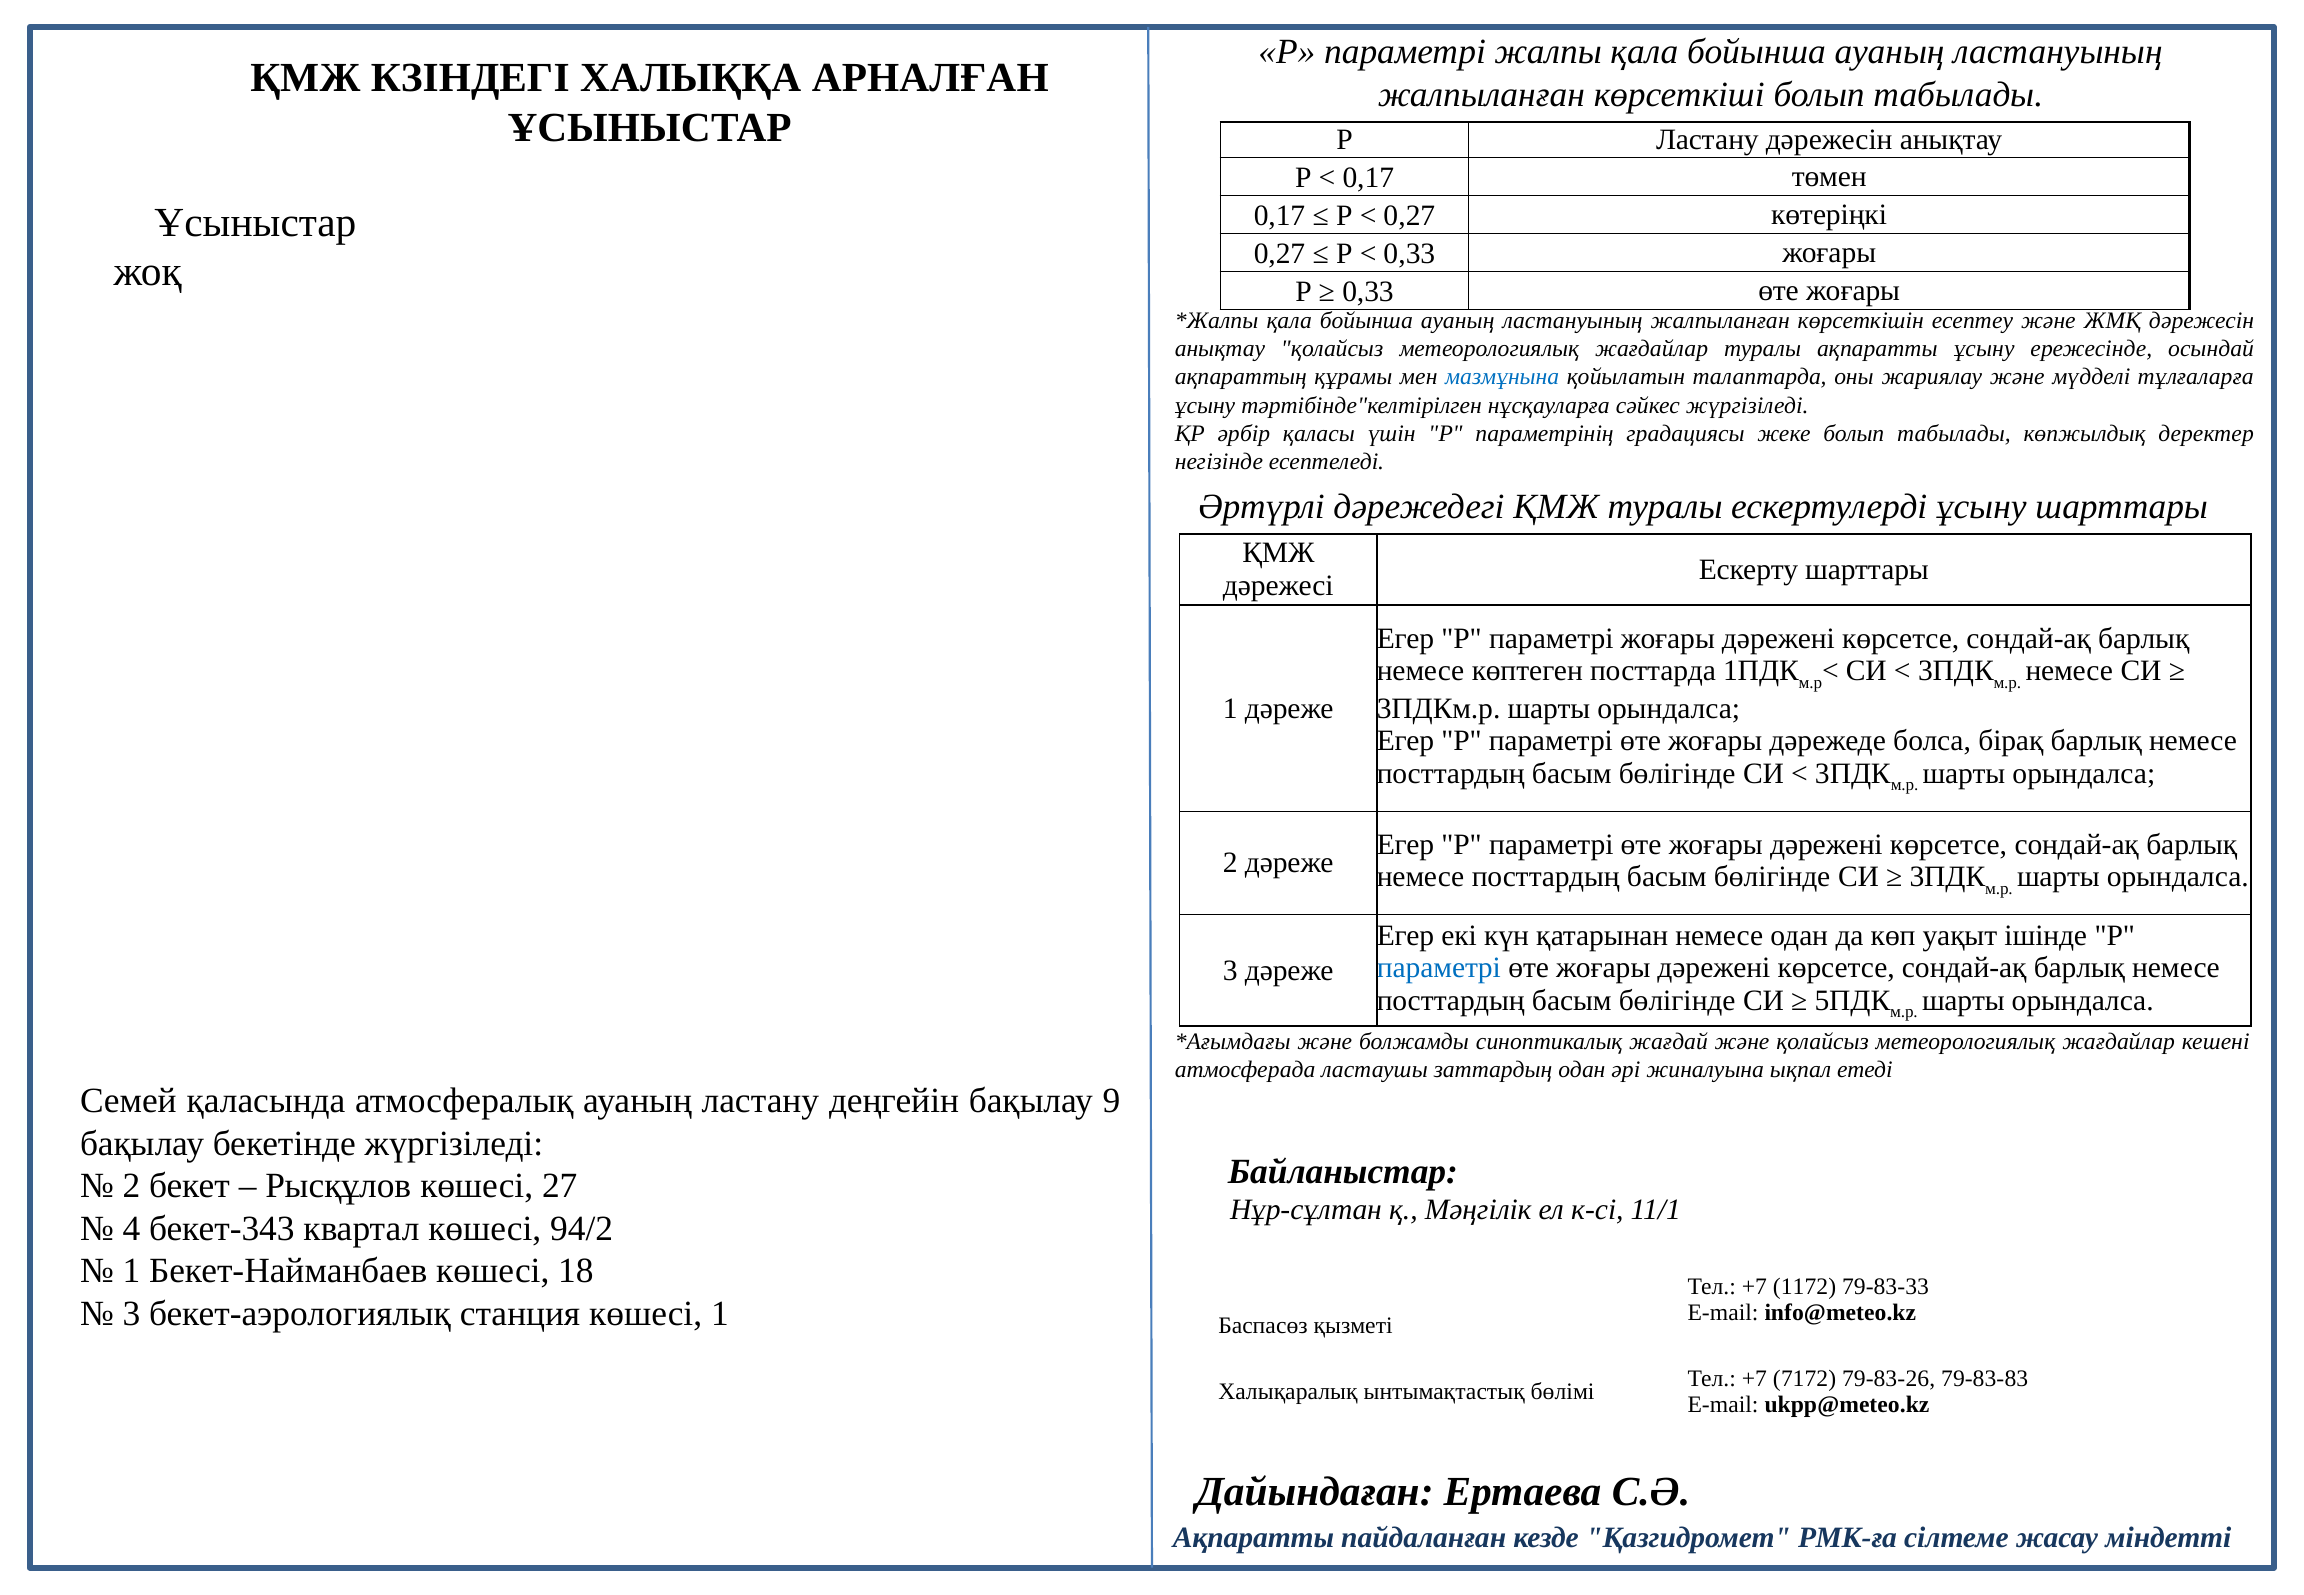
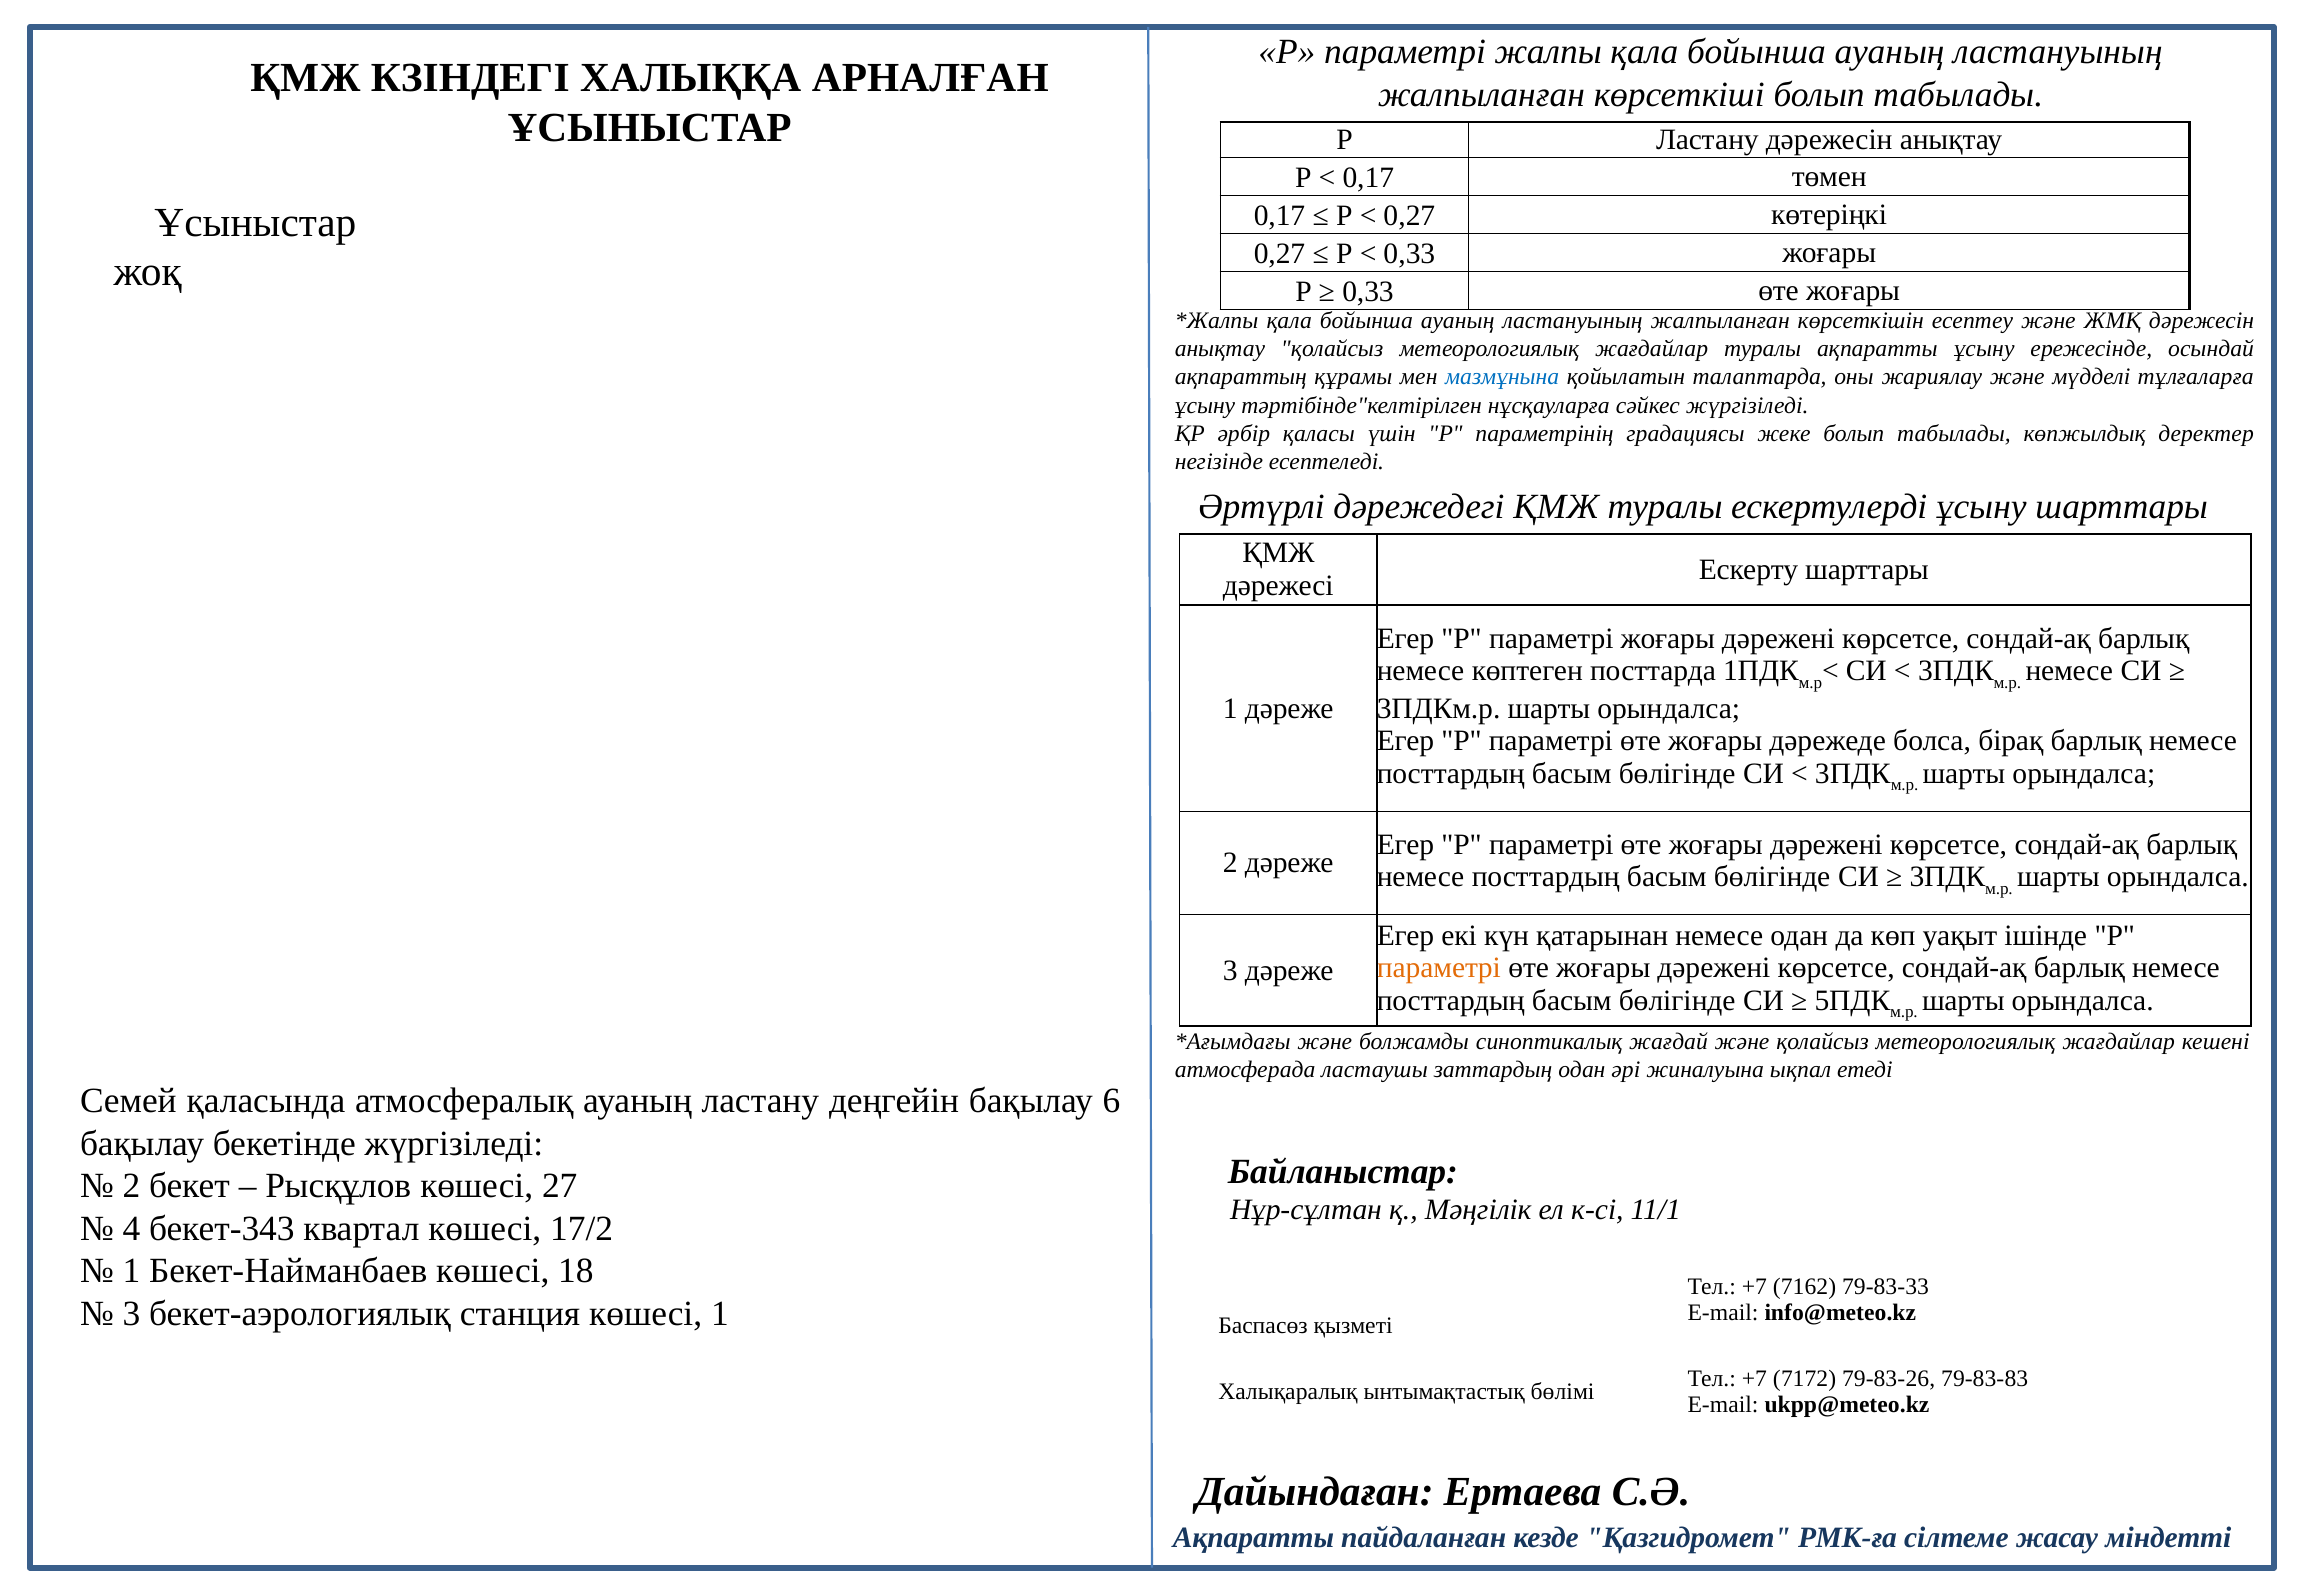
параметрі at (1439, 968) colour: blue -> orange
9: 9 -> 6
94/2: 94/2 -> 17/2
1172: 1172 -> 7162
